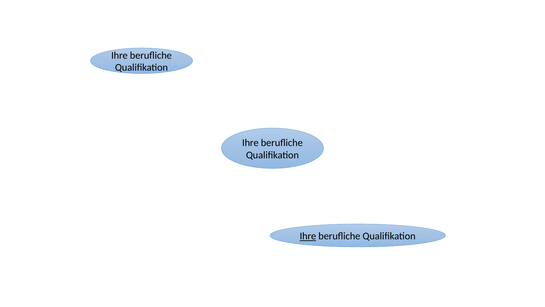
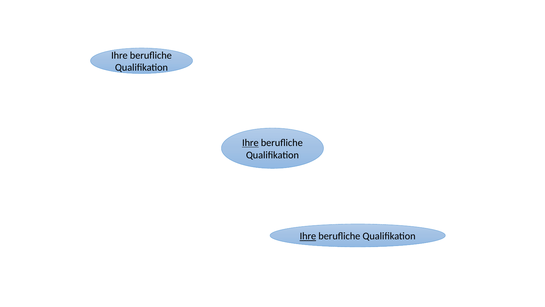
Ihre at (250, 143) underline: none -> present
